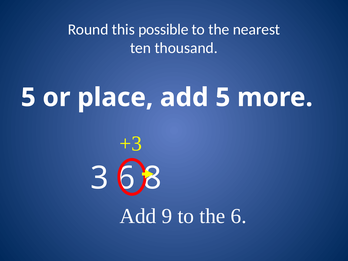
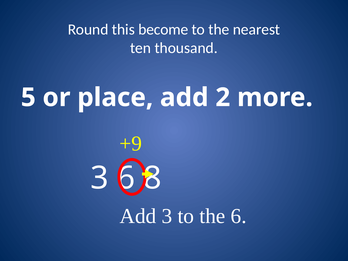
possible: possible -> become
add 5: 5 -> 2
+3: +3 -> +9
Add 9: 9 -> 3
